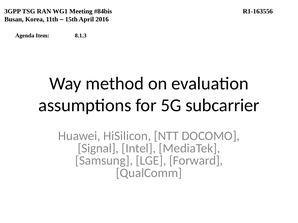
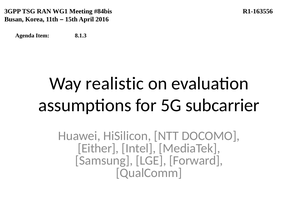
method: method -> realistic
Signal: Signal -> Either
